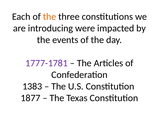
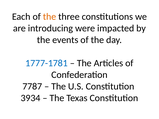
1777-1781 colour: purple -> blue
1383: 1383 -> 7787
1877: 1877 -> 3934
